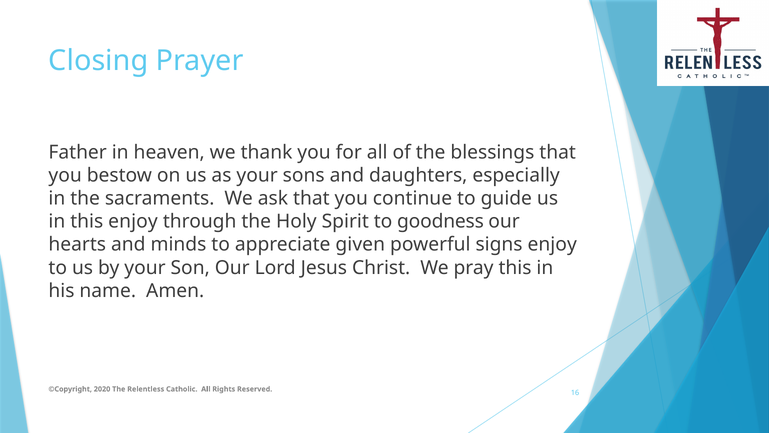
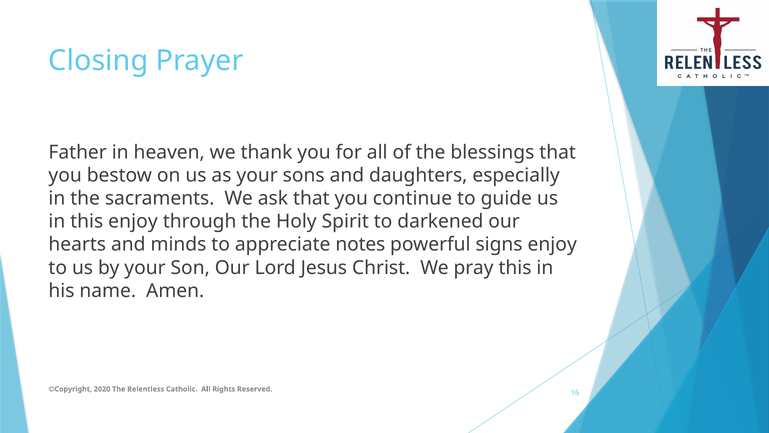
goodness: goodness -> darkened
given: given -> notes
